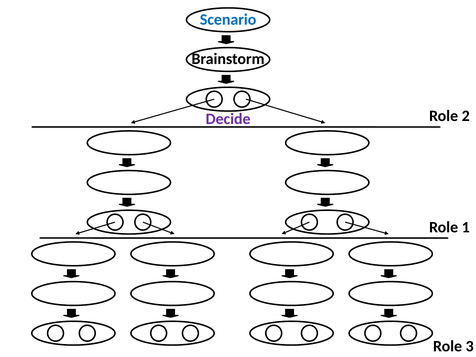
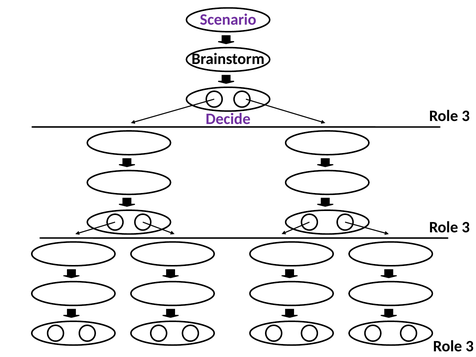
Scenario colour: blue -> purple
2 at (466, 116): 2 -> 3
1 at (466, 227): 1 -> 3
